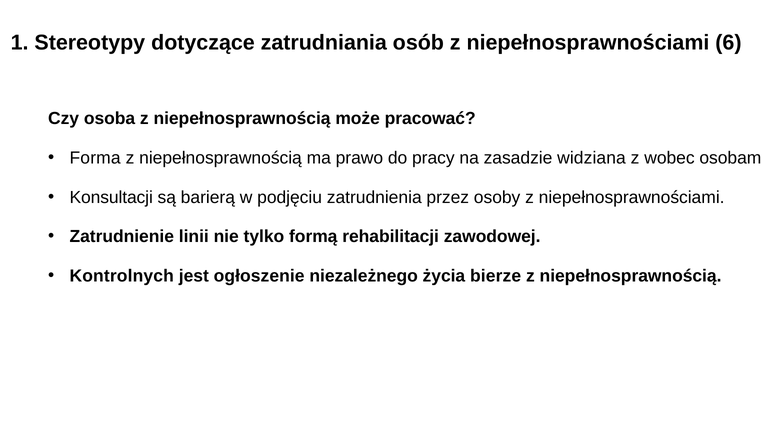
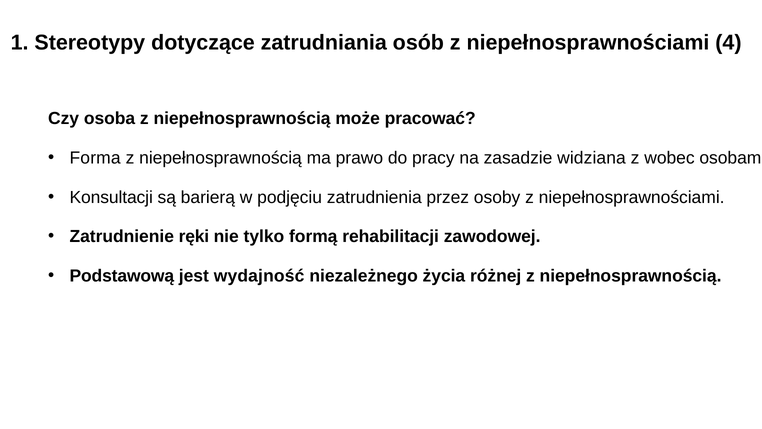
6: 6 -> 4
linii: linii -> ręki
Kontrolnych: Kontrolnych -> Podstawową
ogłoszenie: ogłoszenie -> wydajność
bierze: bierze -> różnej
